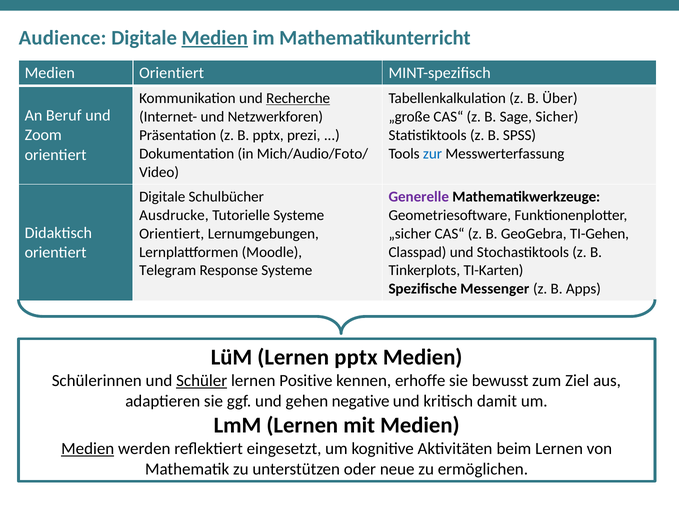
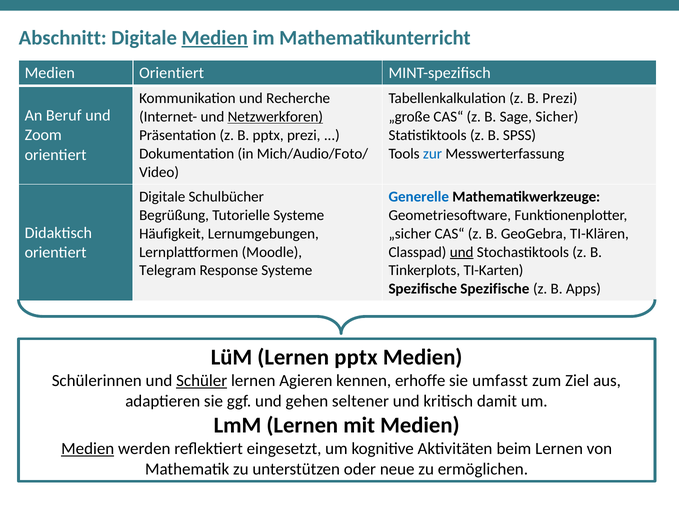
Audience: Audience -> Abschnitt
Recherche underline: present -> none
B Über: Über -> Prezi
Netzwerkforen underline: none -> present
Generelle colour: purple -> blue
Ausdrucke: Ausdrucke -> Begrüßung
Orientiert at (172, 234): Orientiert -> Häufigkeit
TI-Gehen: TI-Gehen -> TI-Klären
und at (462, 252) underline: none -> present
Spezifische Messenger: Messenger -> Spezifische
Positive: Positive -> Agieren
bewusst: bewusst -> umfasst
negative: negative -> seltener
